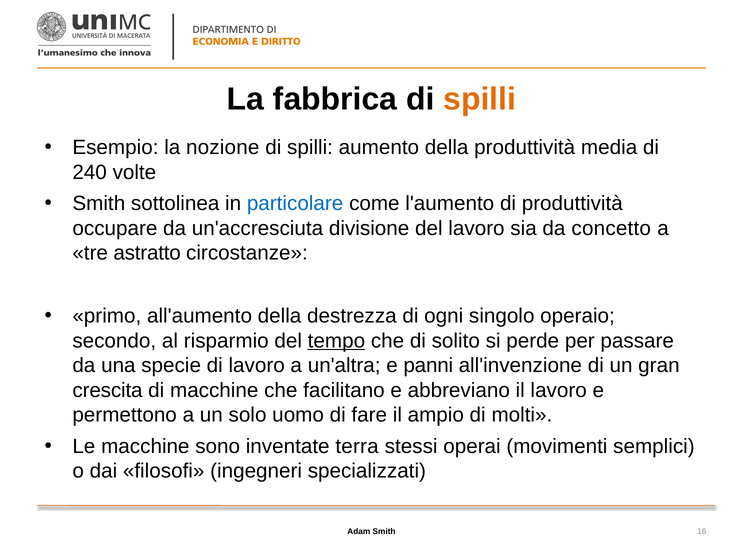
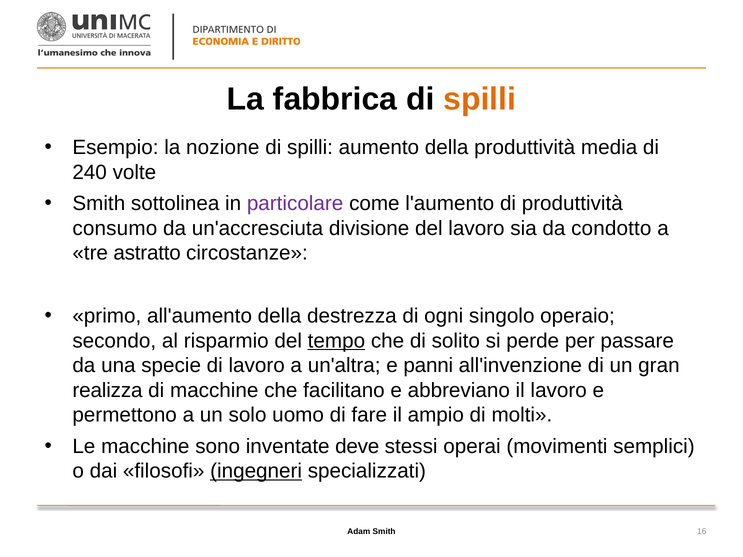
particolare colour: blue -> purple
occupare: occupare -> consumo
concetto: concetto -> condotto
crescita: crescita -> realizza
terra: terra -> deve
ingegneri underline: none -> present
